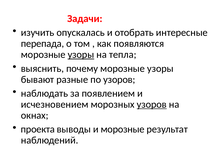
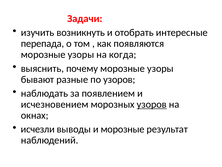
опускалась: опускалась -> возникнуть
узоры at (81, 54) underline: present -> none
тепла: тепла -> когда
проекта: проекта -> исчезли
